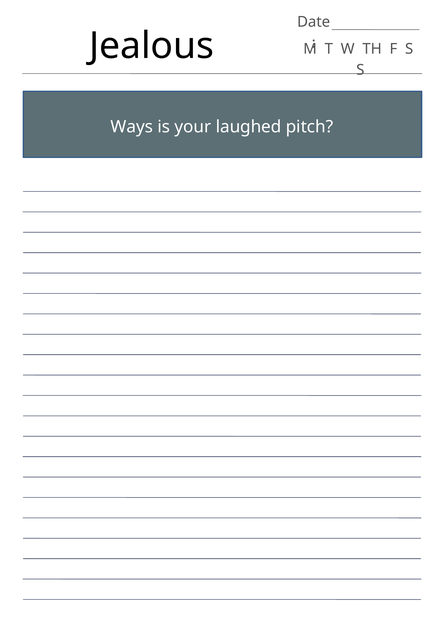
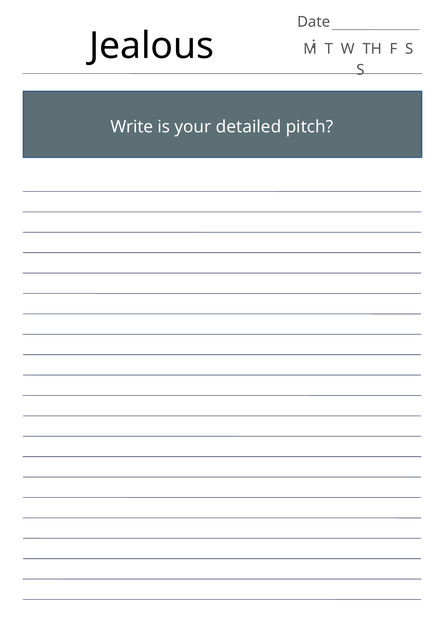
Ways: Ways -> Write
laughed: laughed -> detailed
